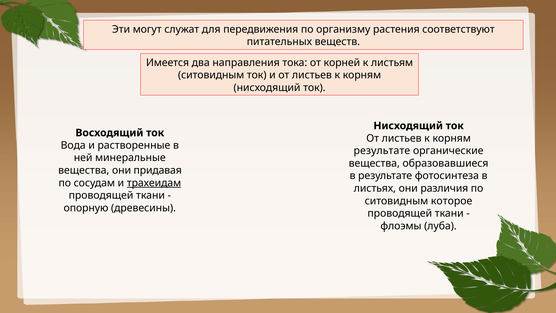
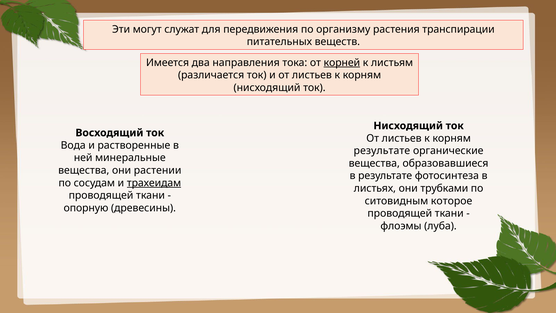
соответствуют: соответствуют -> транспирации
корней underline: none -> present
ситовидным at (211, 75): ситовидным -> различается
придавая: придавая -> растении
различия: различия -> трубками
